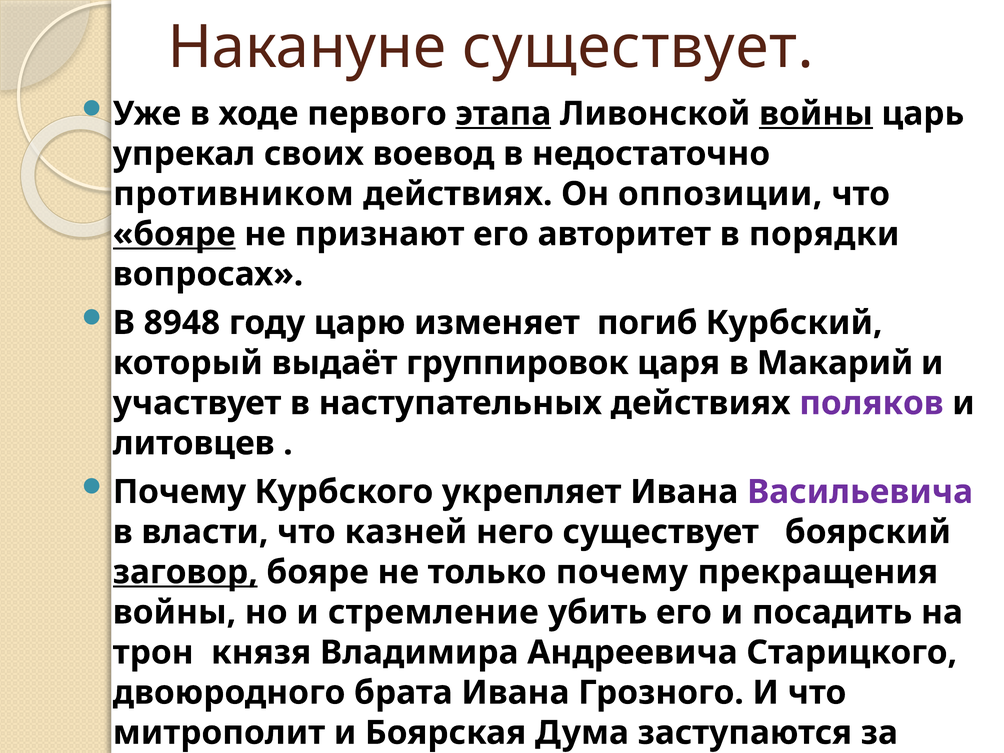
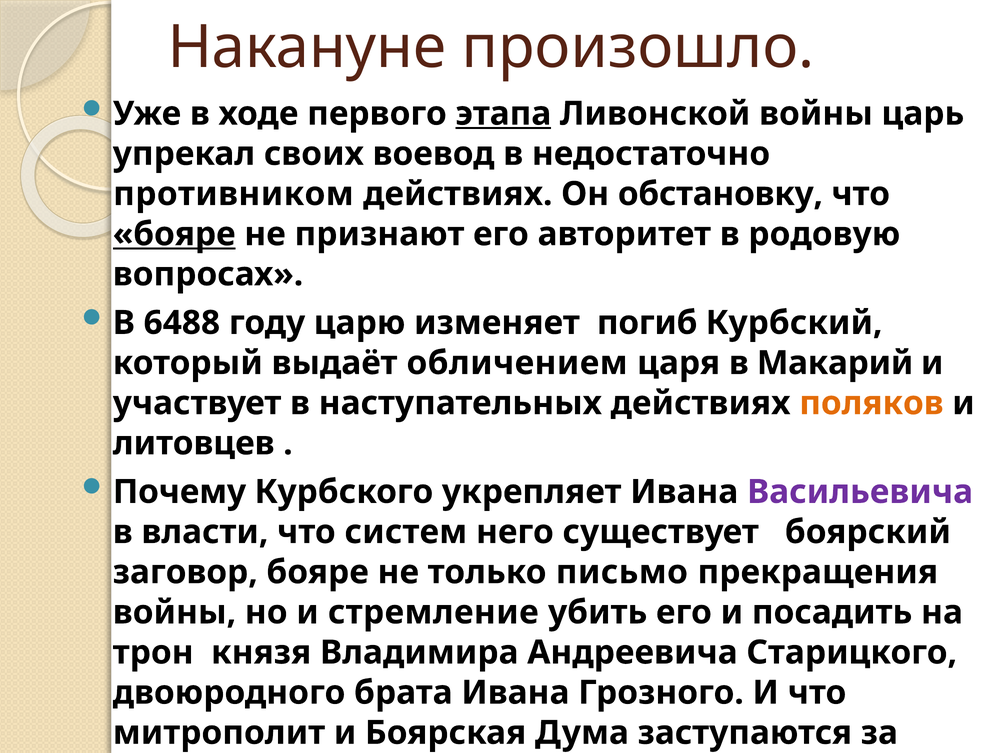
Накануне существует: существует -> произошло
войны at (816, 114) underline: present -> none
оппозиции: оппозиции -> обстановку
порядки: порядки -> родовую
8948: 8948 -> 6488
группировок: группировок -> обличением
поляков colour: purple -> orange
казней: казней -> систем
заговор underline: present -> none
только почему: почему -> письмо
